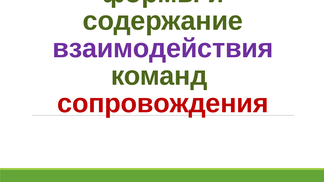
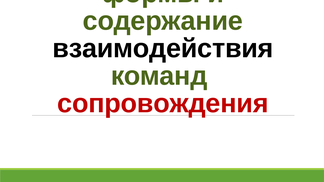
взаимодействия colour: purple -> black
